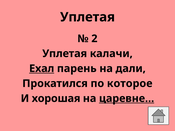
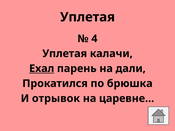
2: 2 -> 4
которое: которое -> брюшка
хорошая: хорошая -> отрывок
царевне… underline: present -> none
